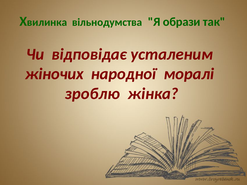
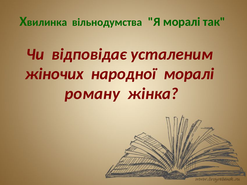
Я образи: образи -> моралі
зроблю: зроблю -> роману
